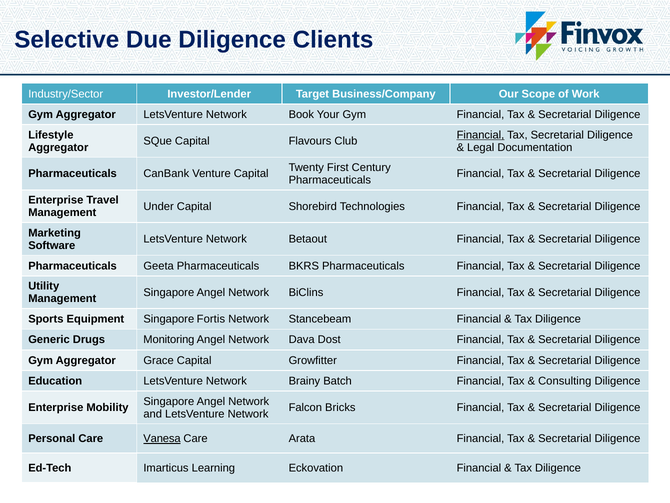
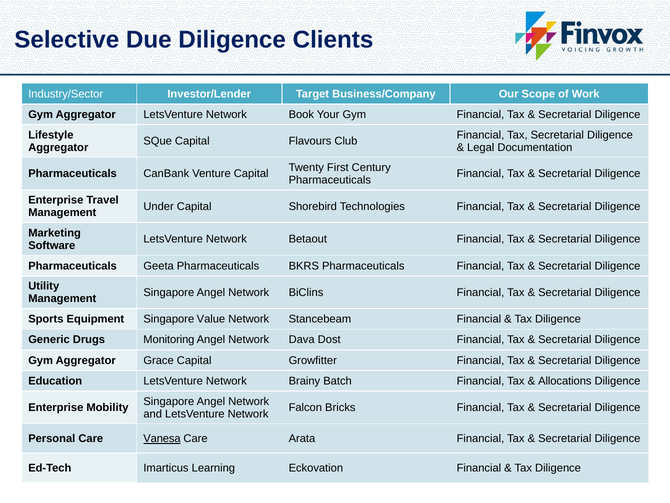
Financial at (480, 135) underline: present -> none
Fortis: Fortis -> Value
Consulting: Consulting -> Allocations
